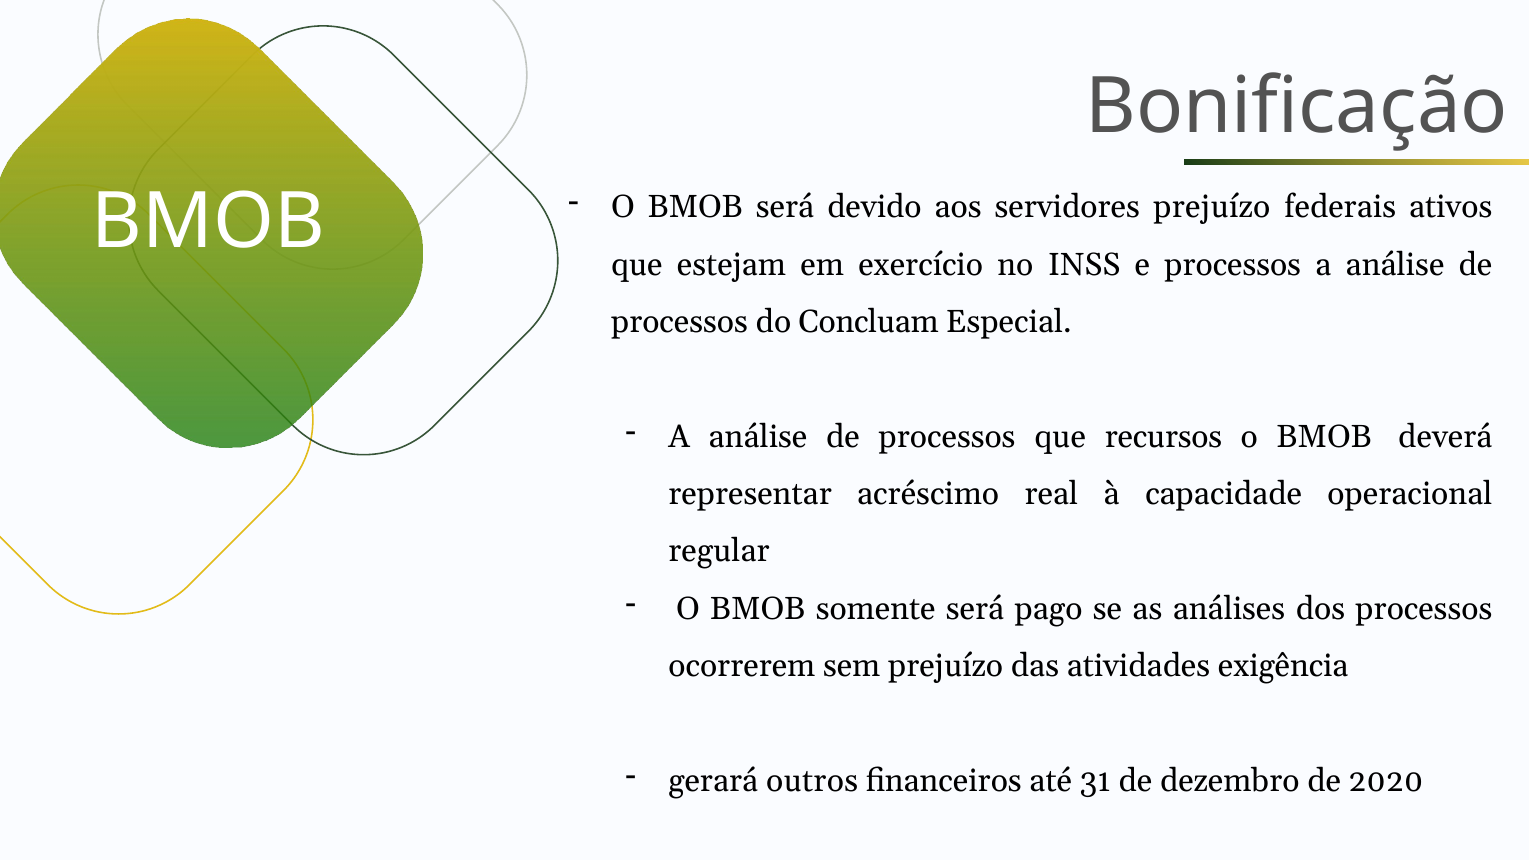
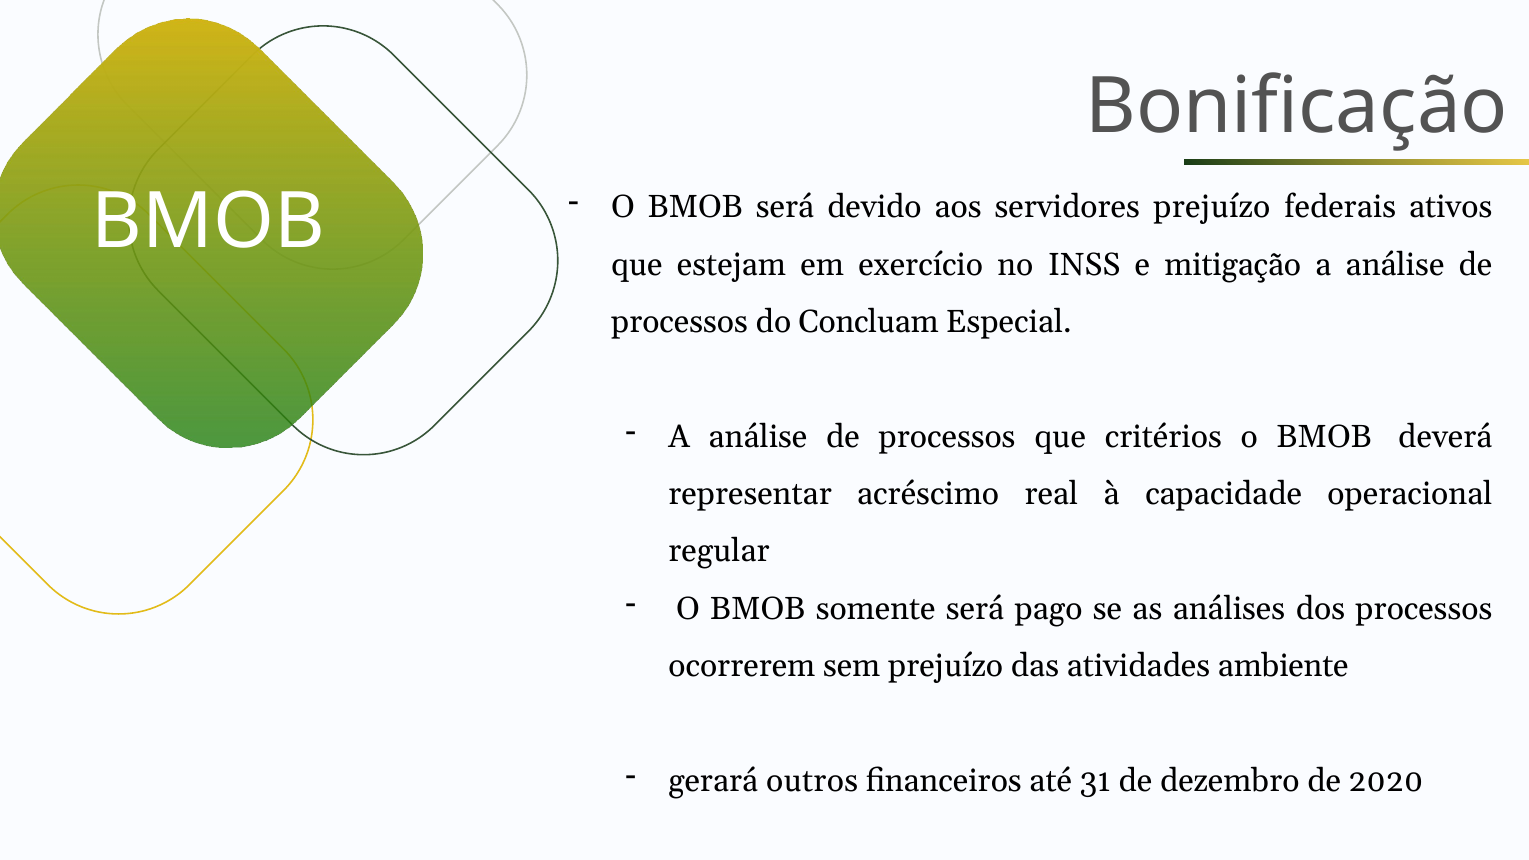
e processos: processos -> mitigação
recursos: recursos -> critérios
exigência: exigência -> ambiente
